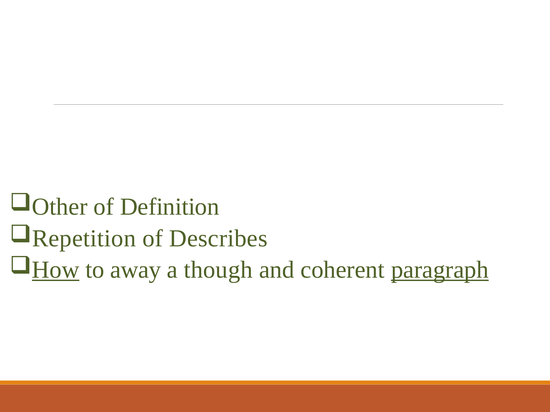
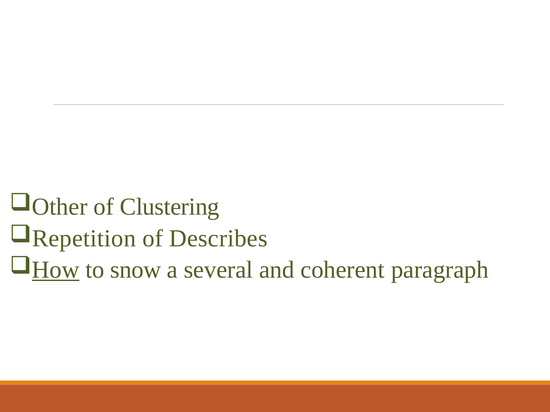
Definition: Definition -> Clustering
away: away -> snow
though: though -> several
paragraph underline: present -> none
